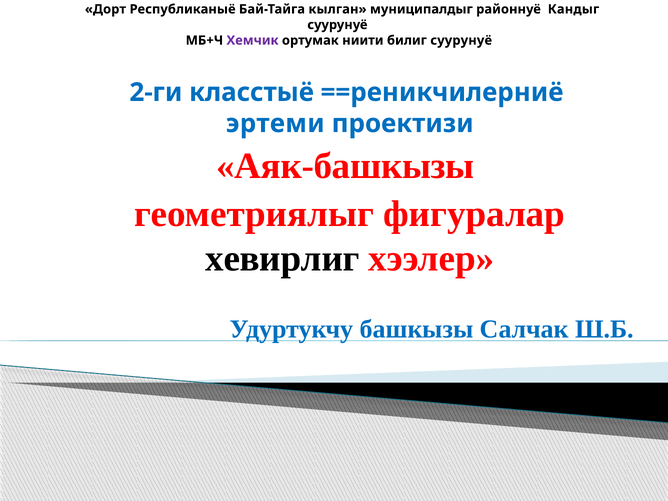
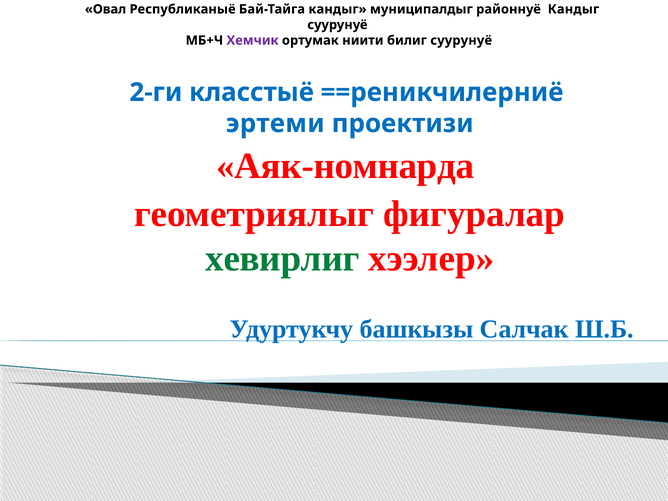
Дорт: Дорт -> Овал
Бай-Тайга кылган: кылган -> кандыг
Аяк-башкызы: Аяк-башкызы -> Аяк-номнарда
хевирлиг colour: black -> green
